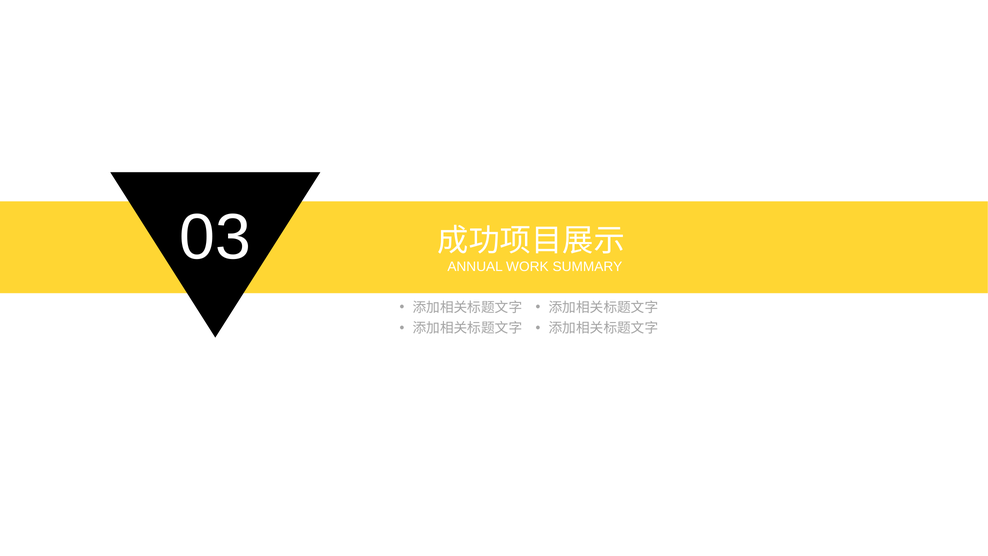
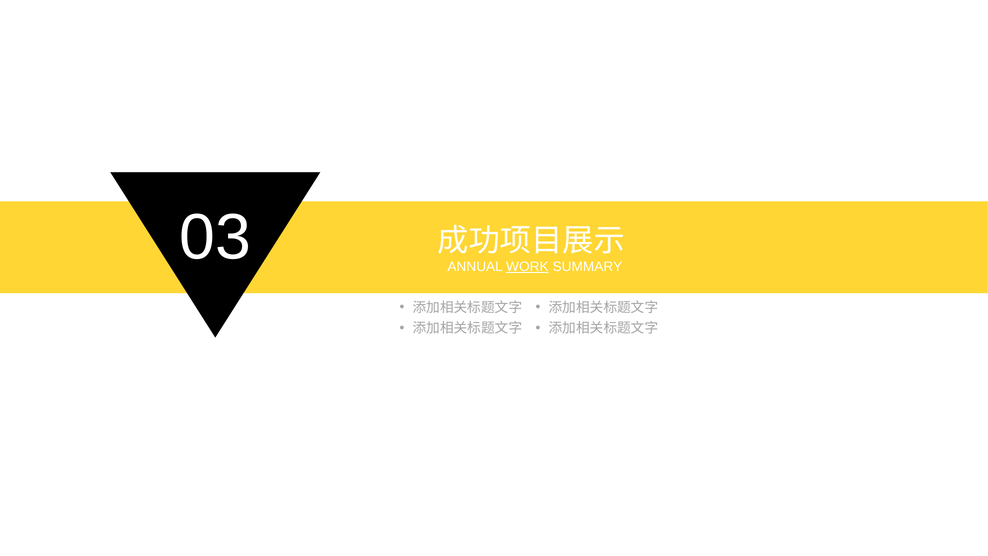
WORK underline: none -> present
